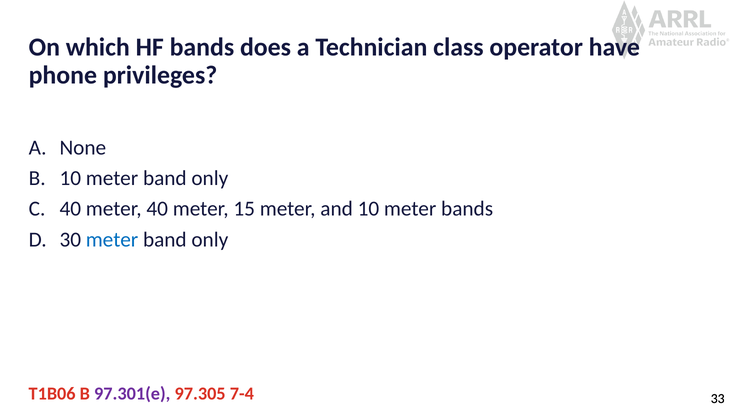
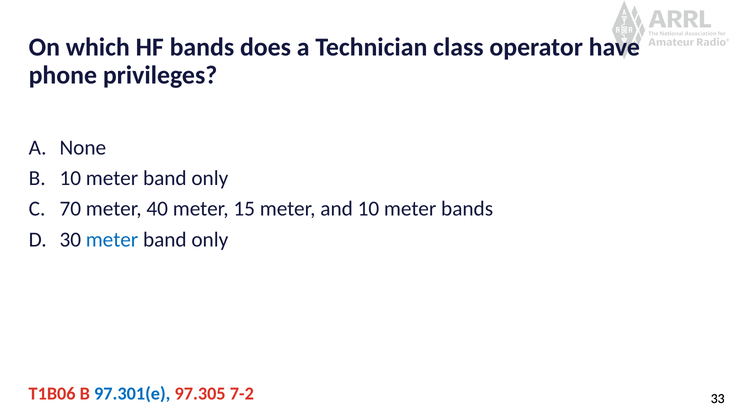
40 at (70, 209): 40 -> 70
97.301(e colour: purple -> blue
7-4: 7-4 -> 7-2
